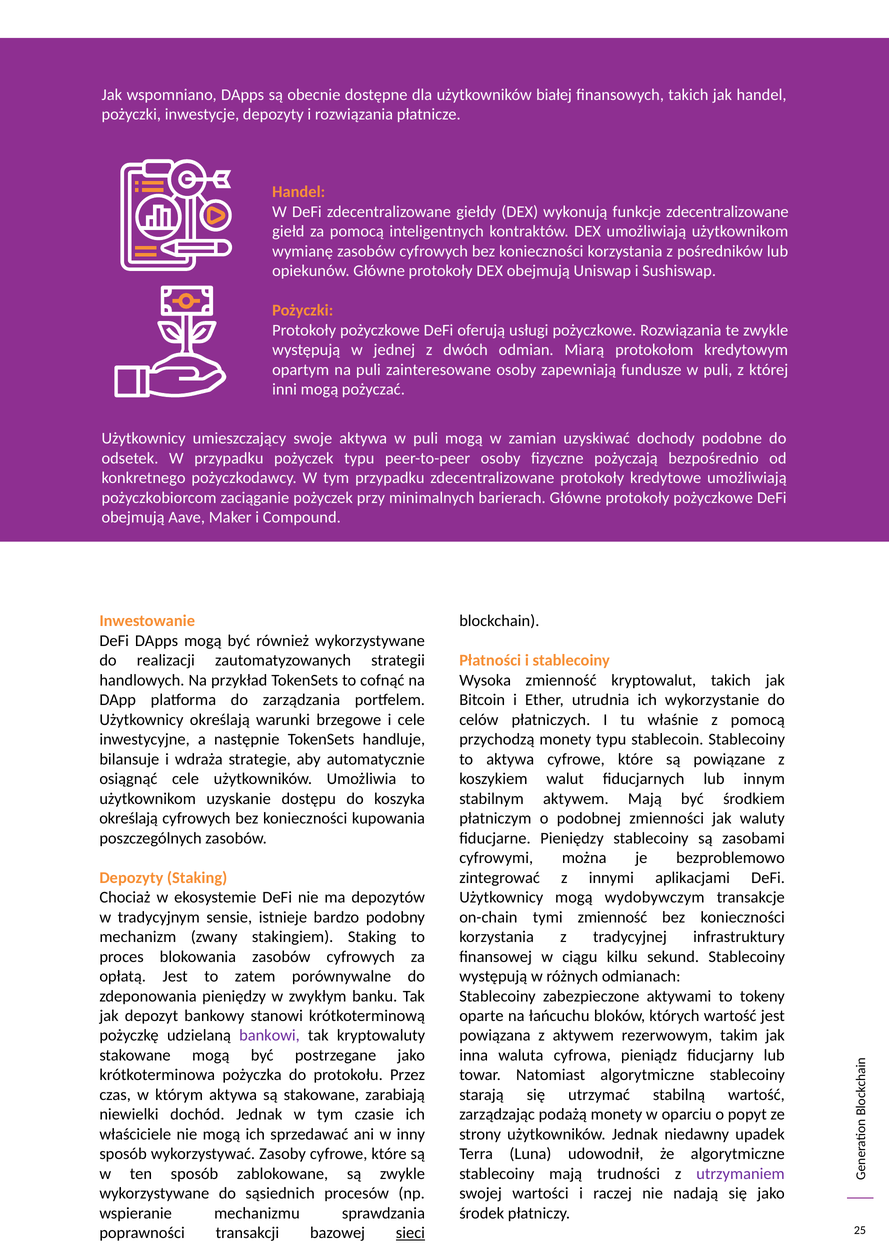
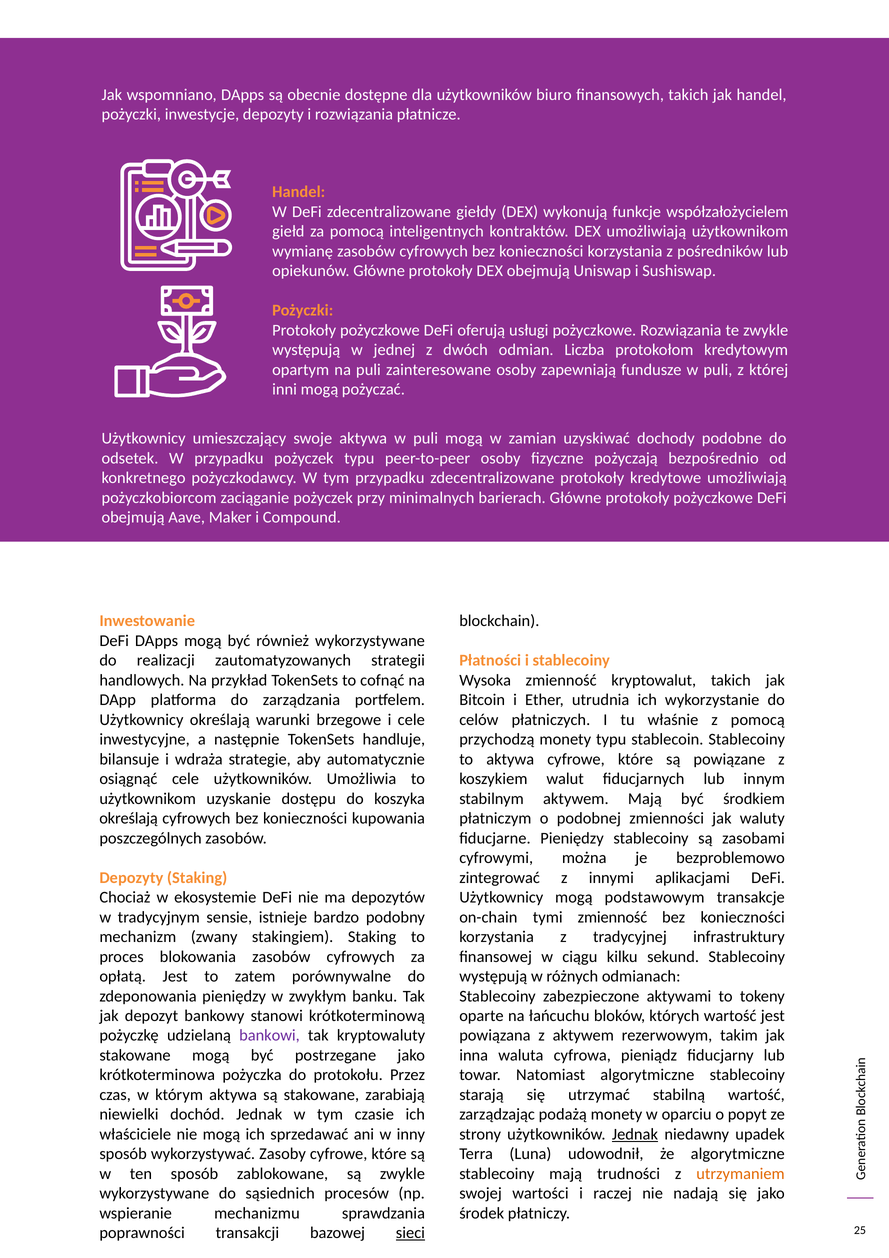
białej: białej -> biuro
funkcje zdecentralizowane: zdecentralizowane -> współzałożycielem
Miarą: Miarą -> Liczba
wydobywczym: wydobywczym -> podstawowym
Jednak at (635, 1134) underline: none -> present
utrzymaniem colour: purple -> orange
